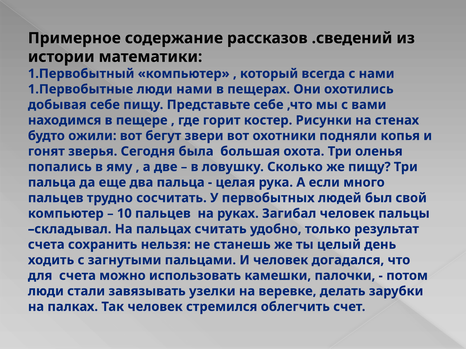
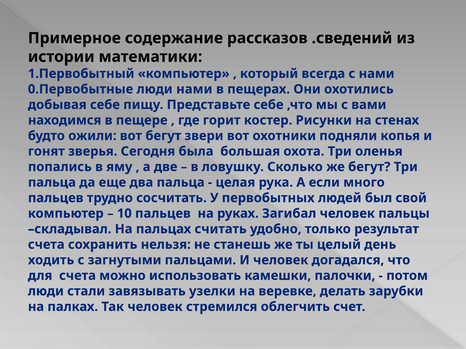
1.Первобытные: 1.Первобытные -> 0.Первобытные
же пищу: пищу -> бегут
